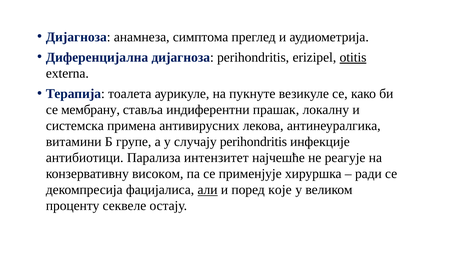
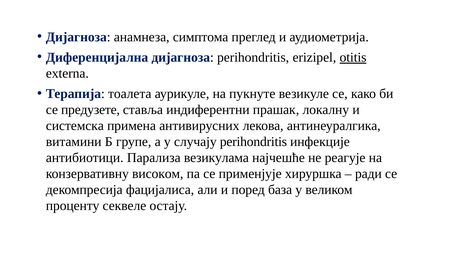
мембрану: мембрану -> предузете
интензитет: интензитет -> везикулама
али underline: present -> none
које: које -> база
